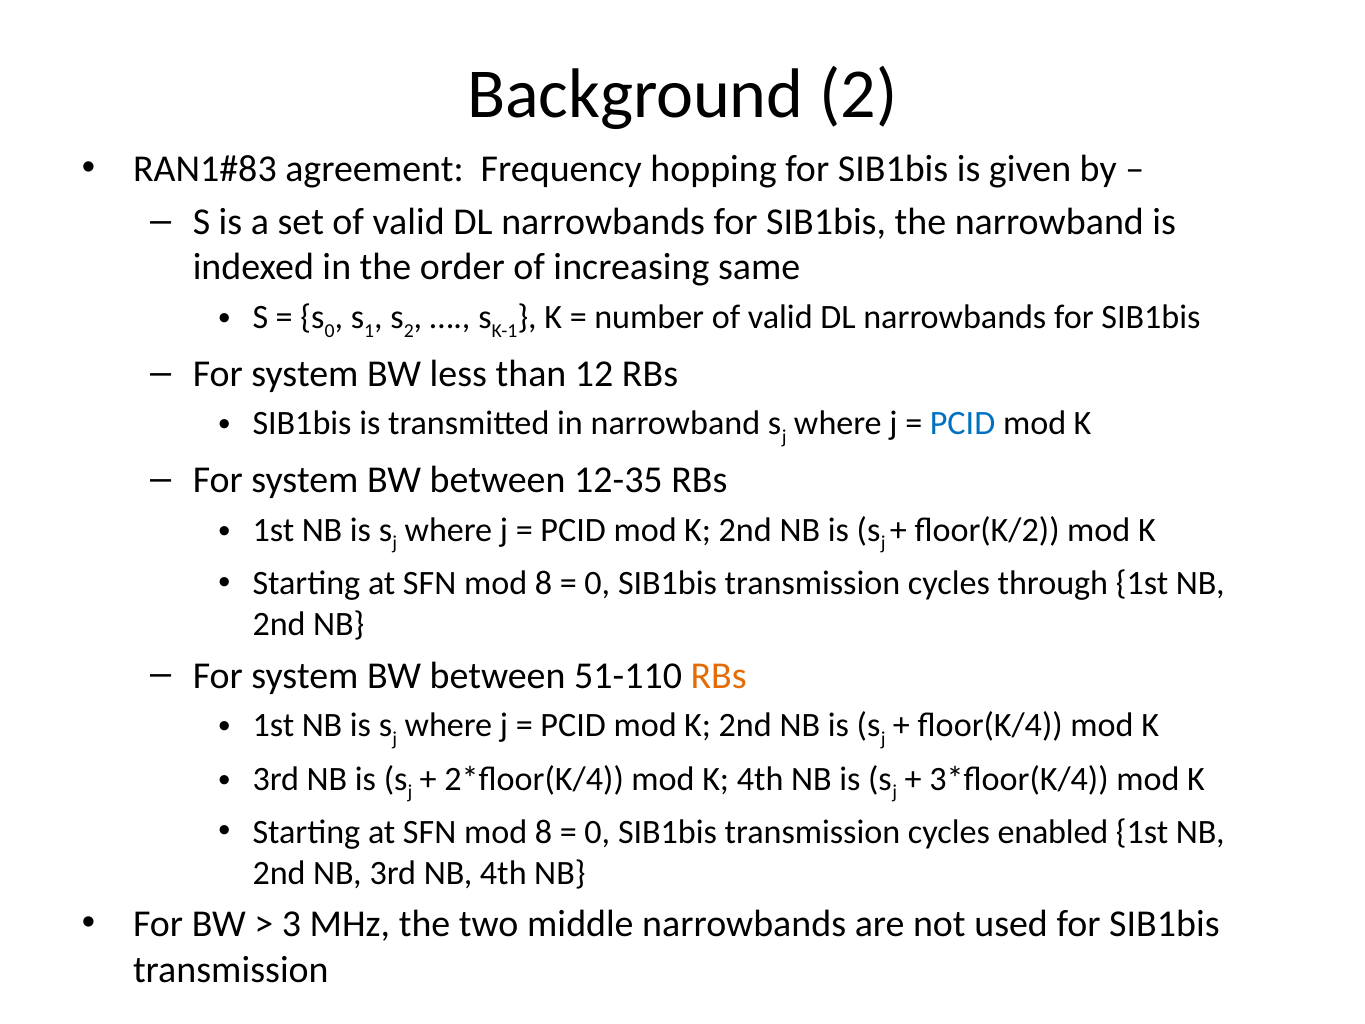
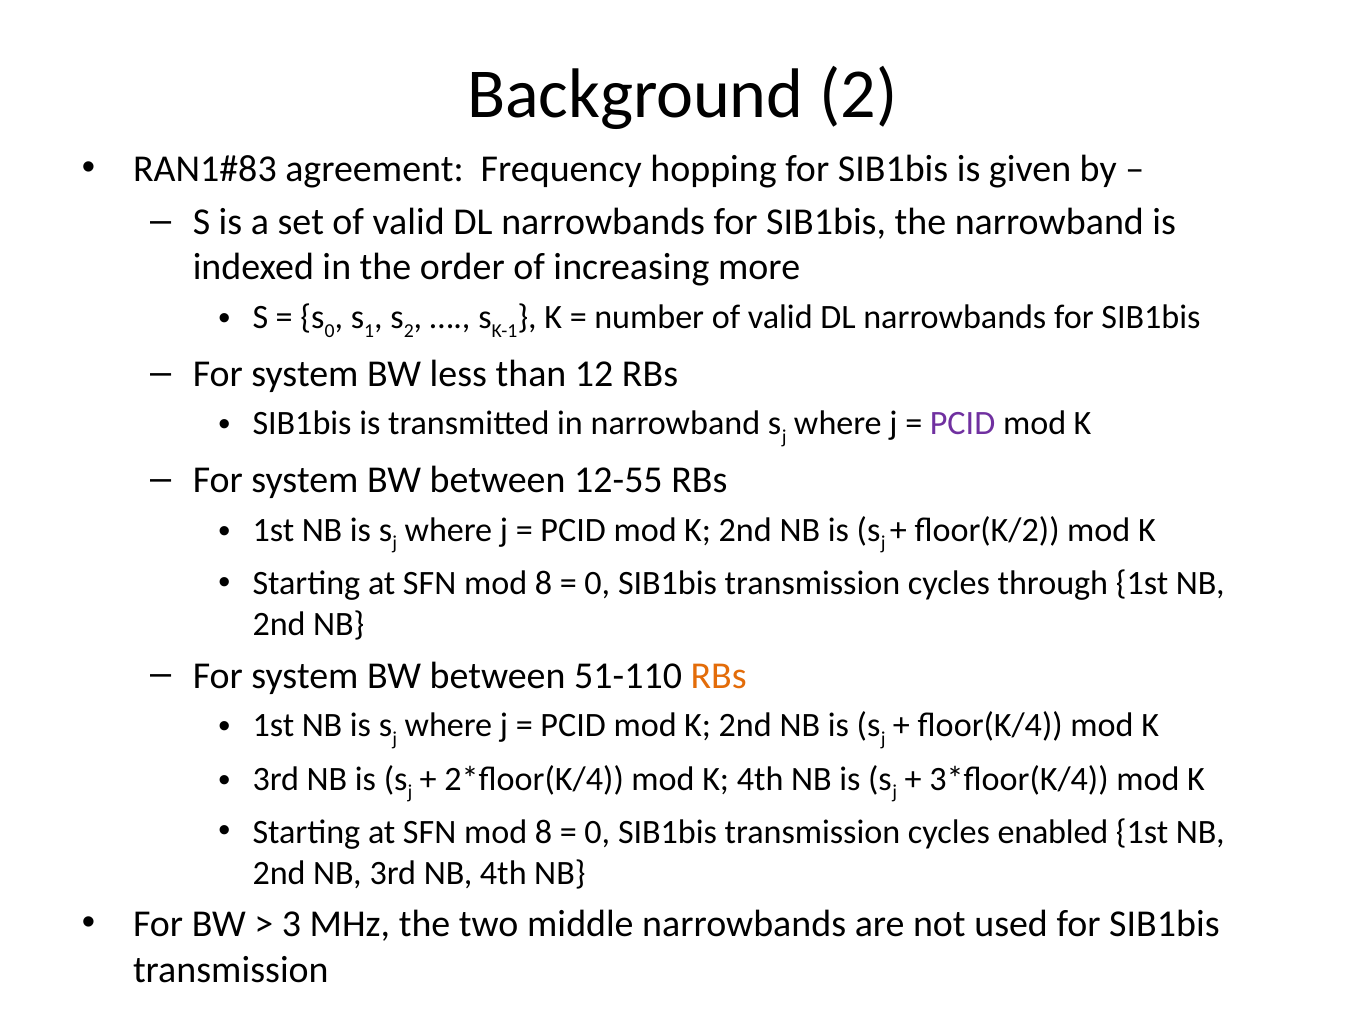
same: same -> more
PCID at (963, 424) colour: blue -> purple
12-35: 12-35 -> 12-55
